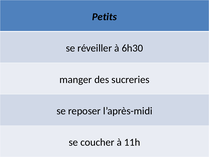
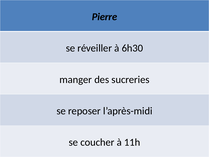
Petits: Petits -> Pierre
